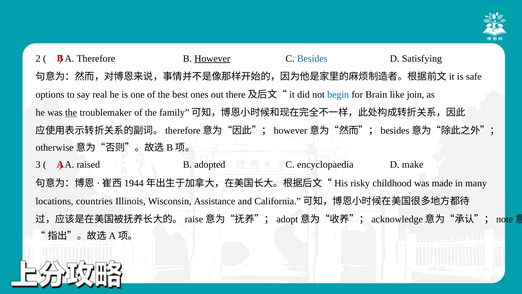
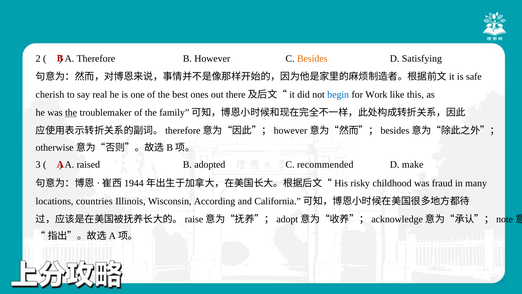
However underline: present -> none
Besides colour: blue -> orange
options: options -> cherish
Brain: Brain -> Work
join: join -> this
encyclopaedia: encyclopaedia -> recommended
made: made -> fraud
Assistance: Assistance -> According
